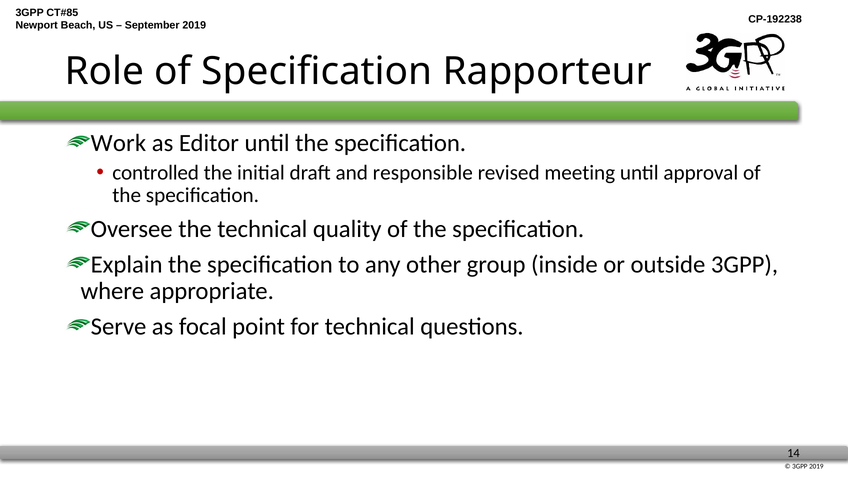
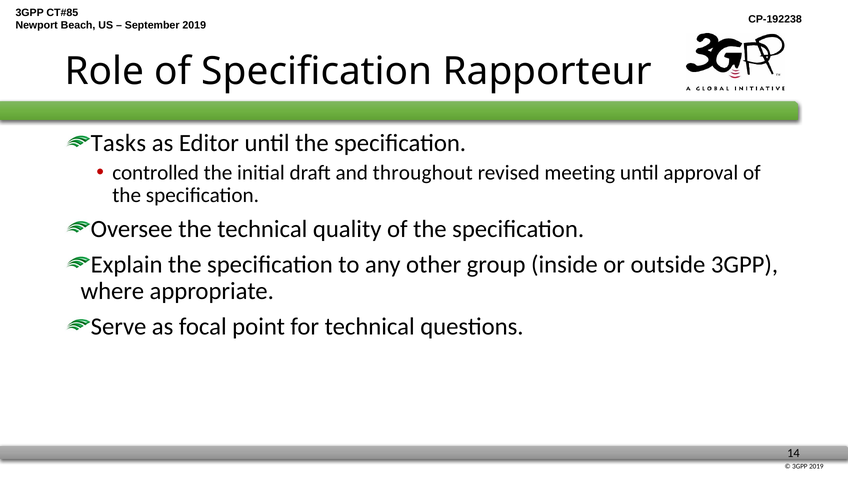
Work: Work -> Tasks
responsible: responsible -> throughout
